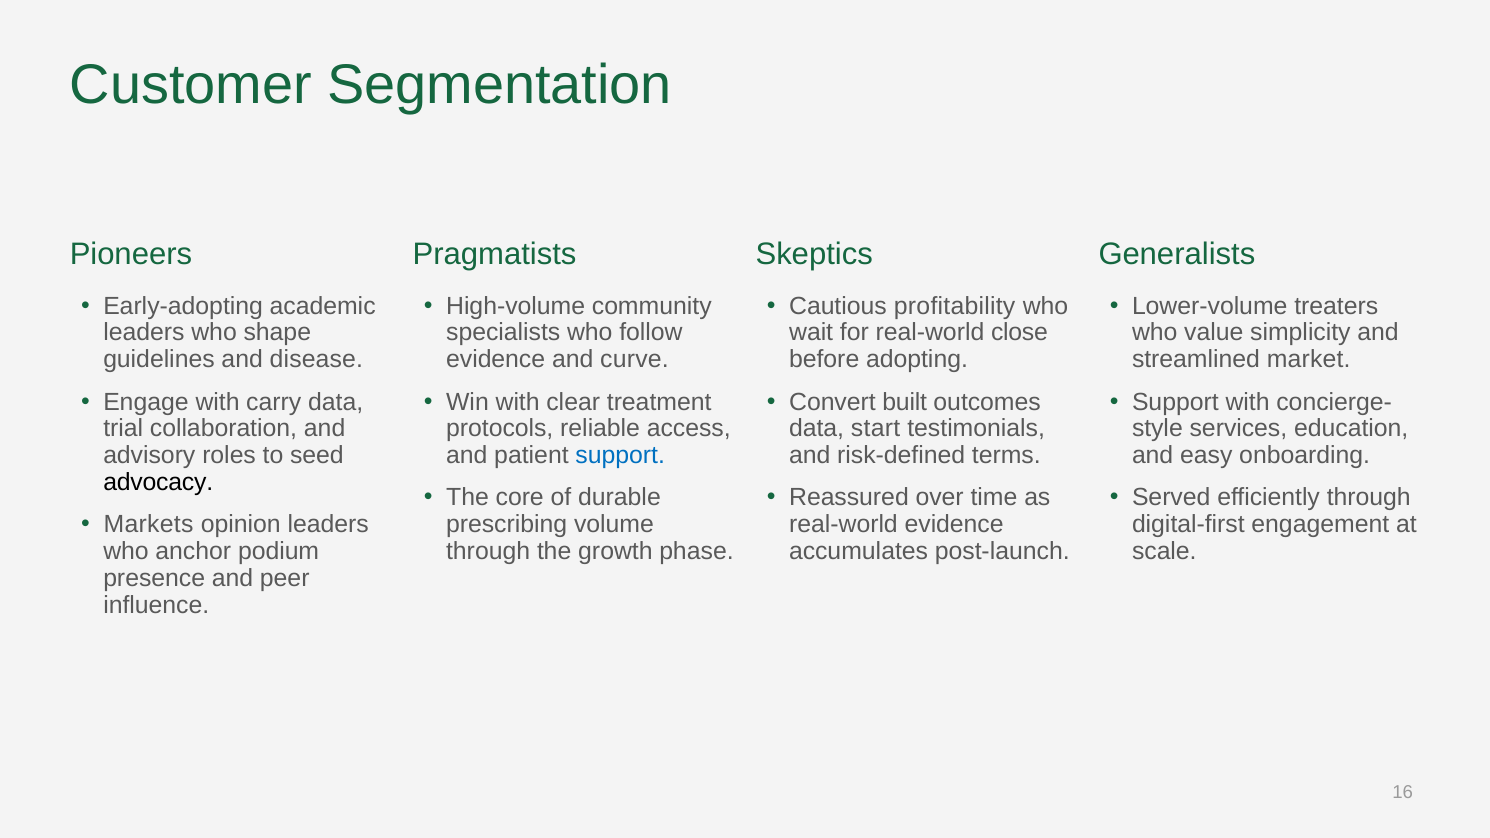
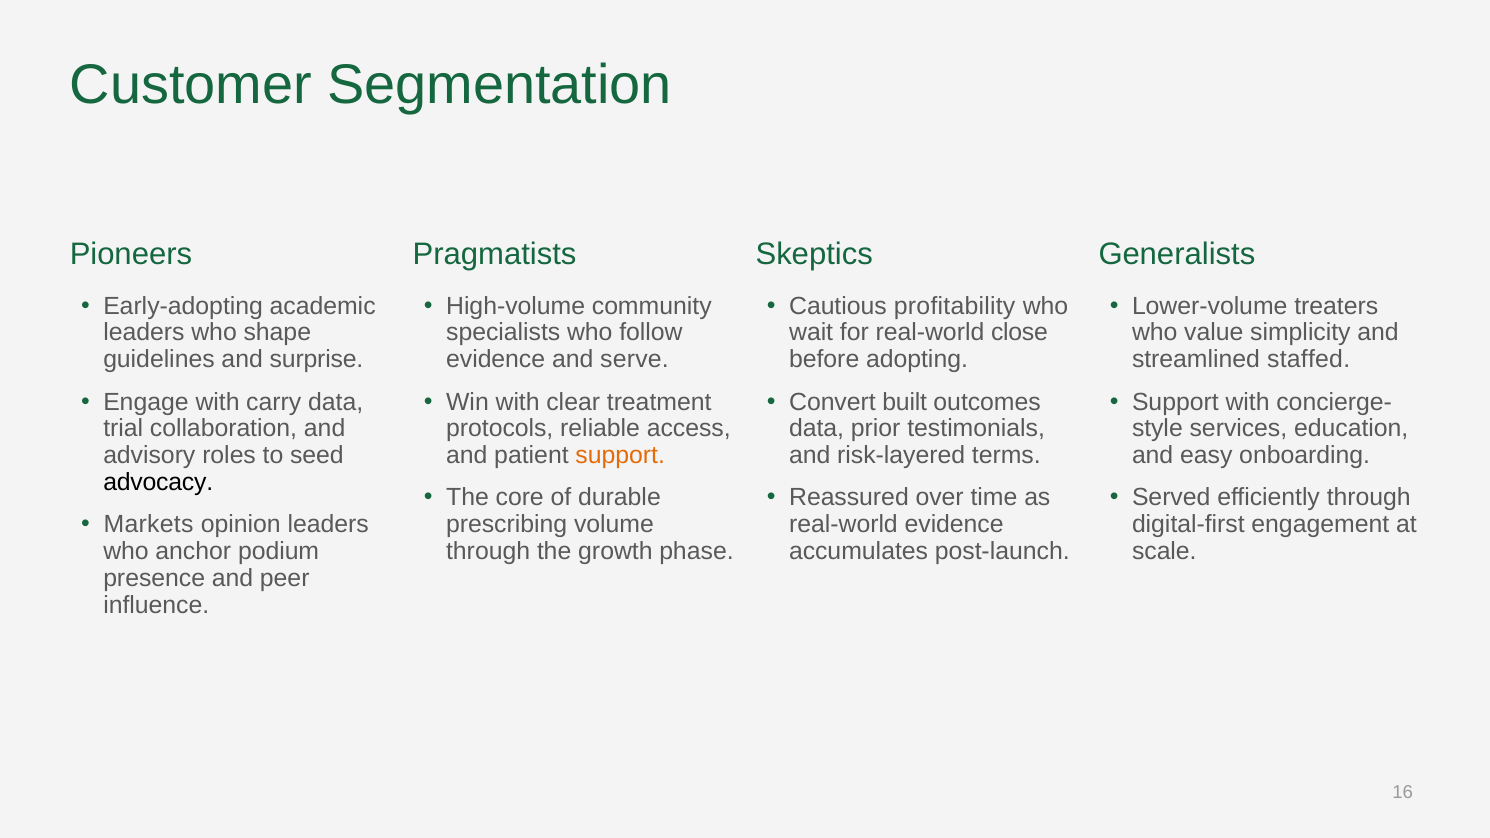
disease: disease -> surprise
curve: curve -> serve
market: market -> staffed
start: start -> prior
support at (620, 456) colour: blue -> orange
risk-defined: risk-defined -> risk-layered
